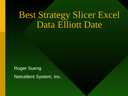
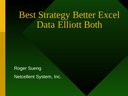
Slicer: Slicer -> Better
Date: Date -> Both
